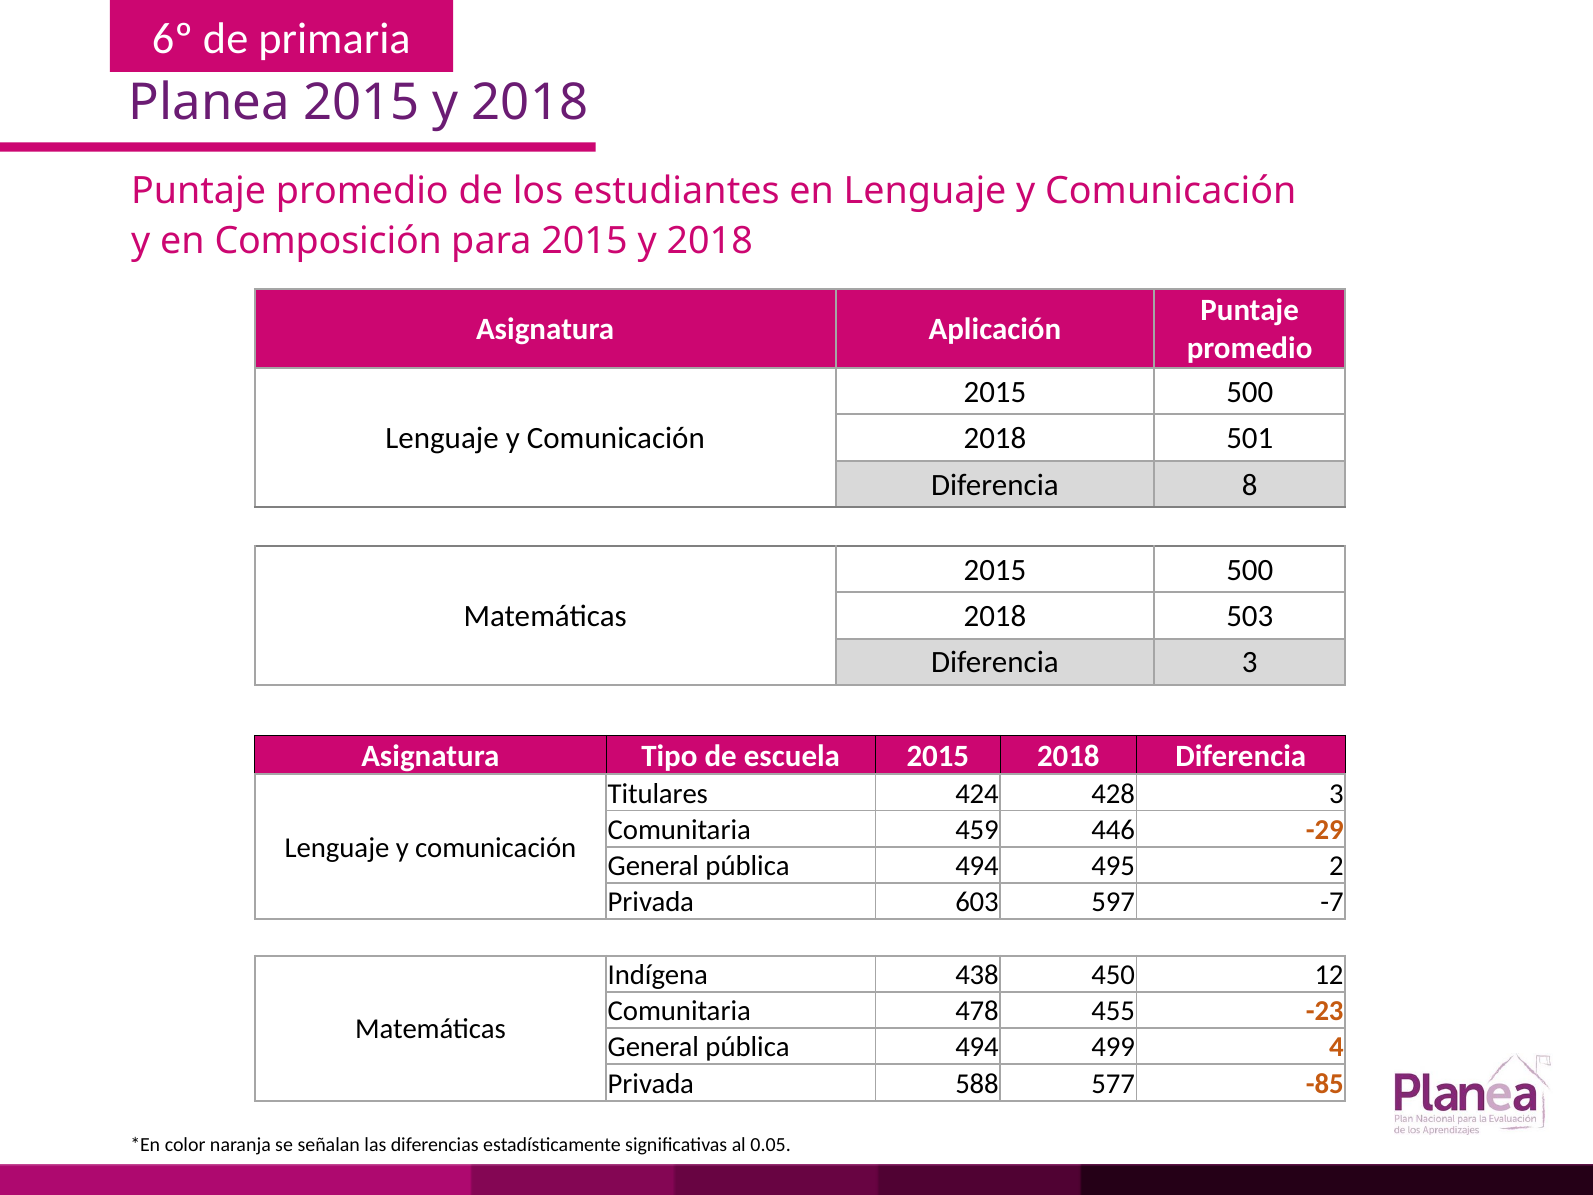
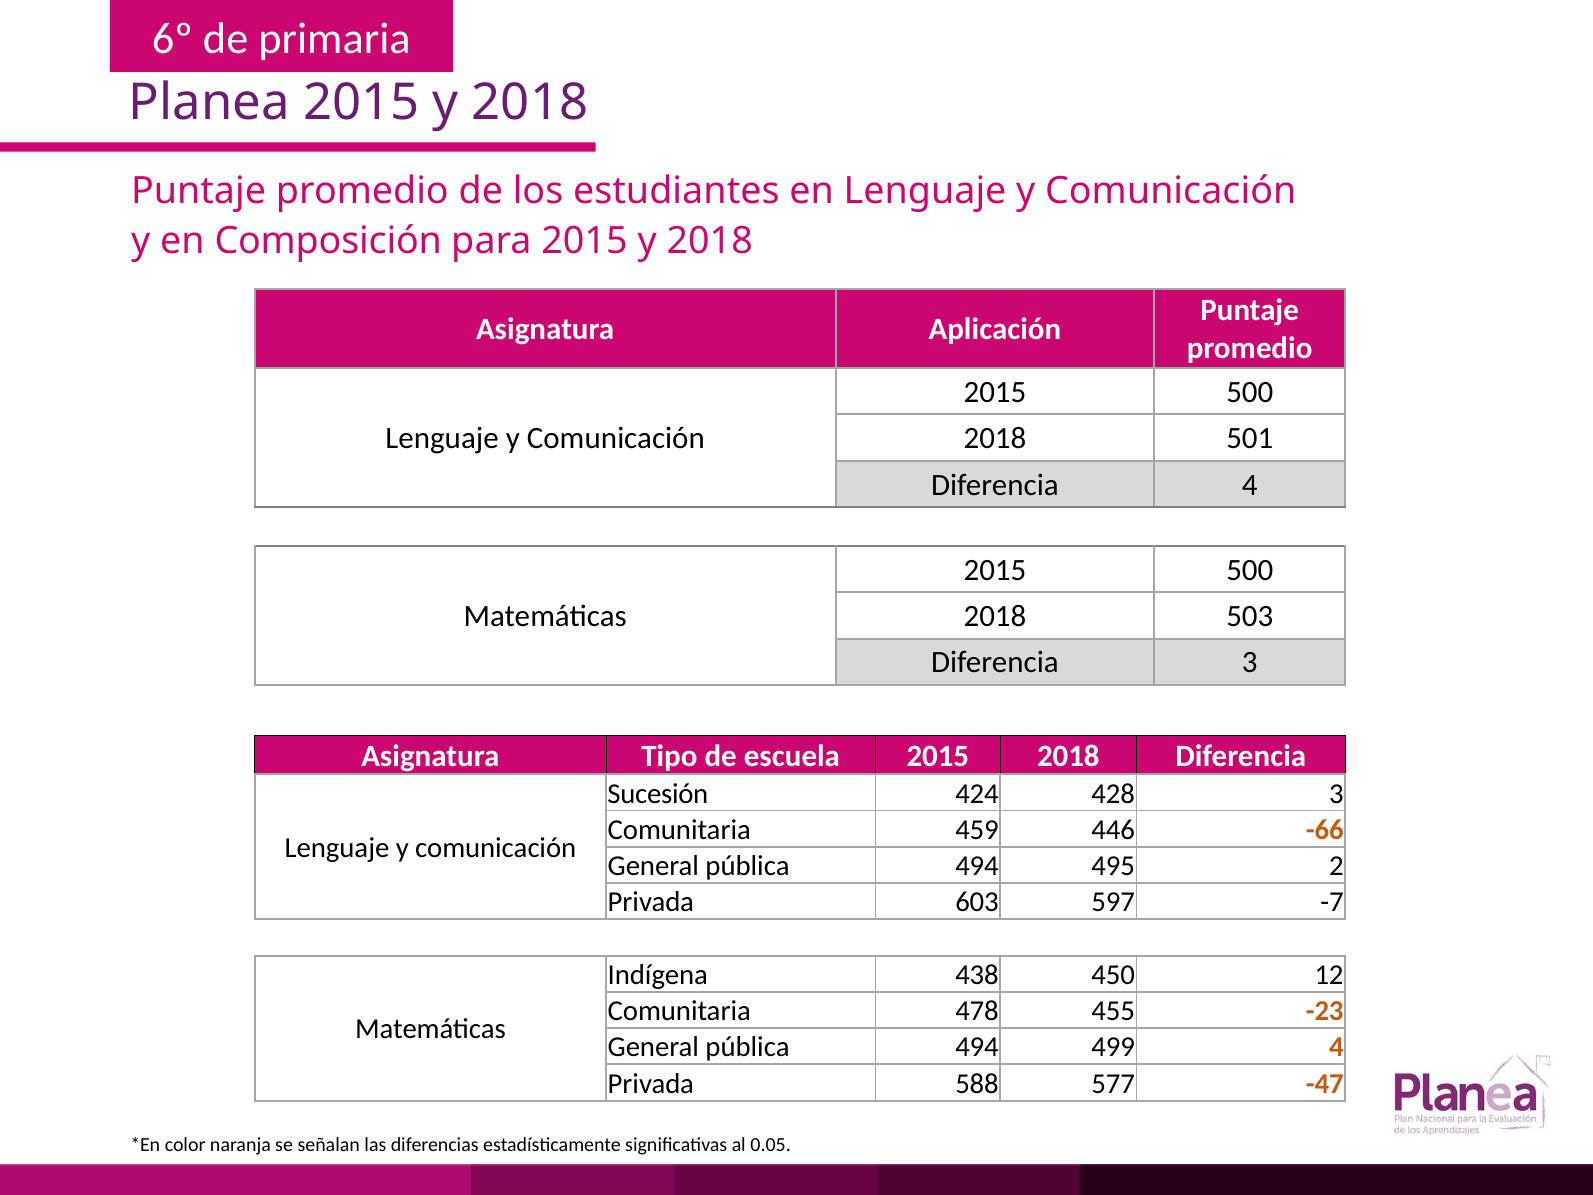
Diferencia 8: 8 -> 4
Titulares: Titulares -> Sucesión
-29: -29 -> -66
-85: -85 -> -47
